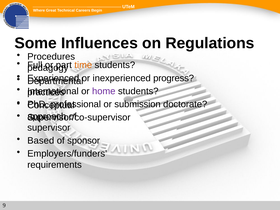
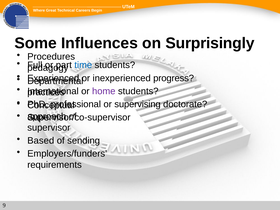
Regulations: Regulations -> Surprisingly
time colour: orange -> blue
submission: submission -> supervising
sponsor: sponsor -> sending
